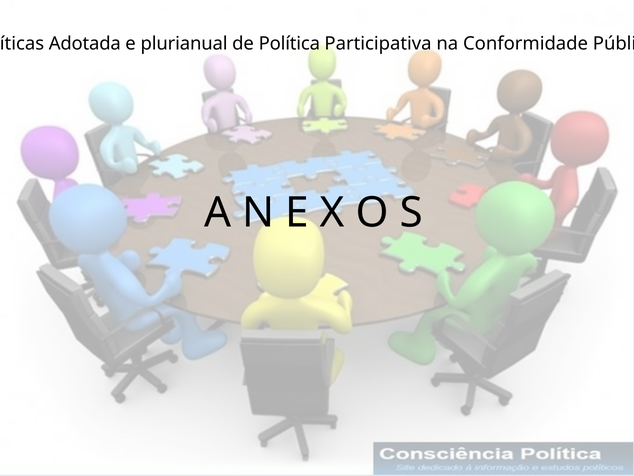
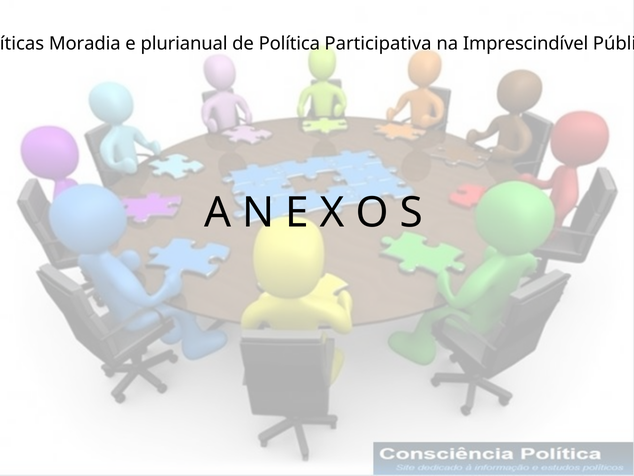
Adotada: Adotada -> Moradia
Conformidade: Conformidade -> Imprescindível
